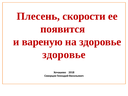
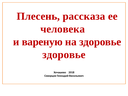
скорости: скорости -> рассказа
появится: появится -> человека
